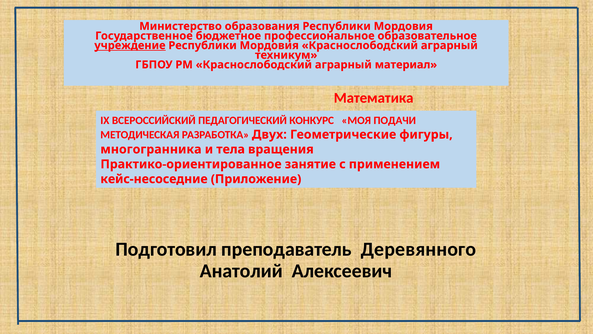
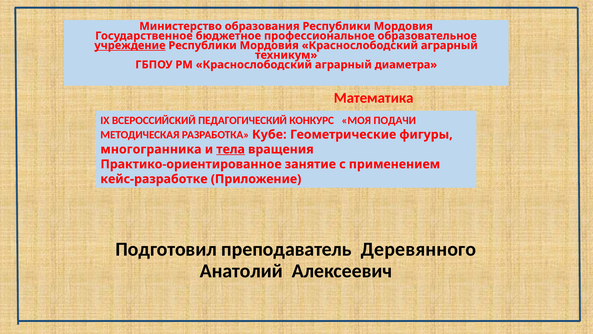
материал: материал -> диаметра
Двух: Двух -> Кубе
тела underline: none -> present
кейс-несоседние: кейс-несоседние -> кейс-разработке
